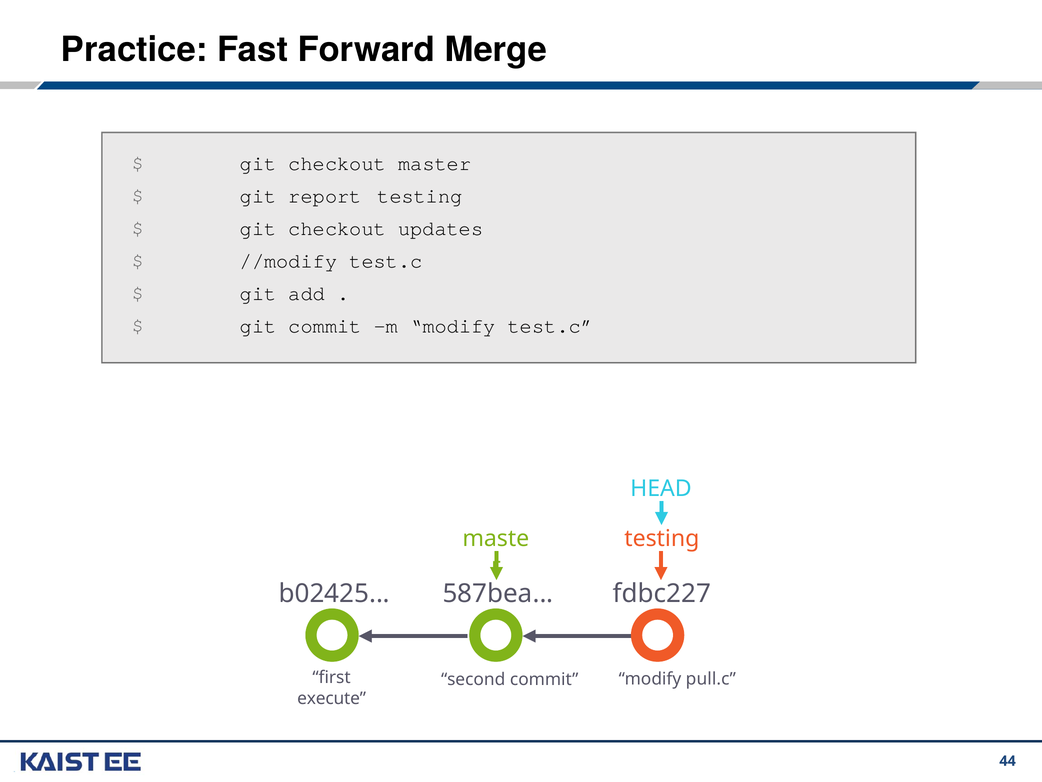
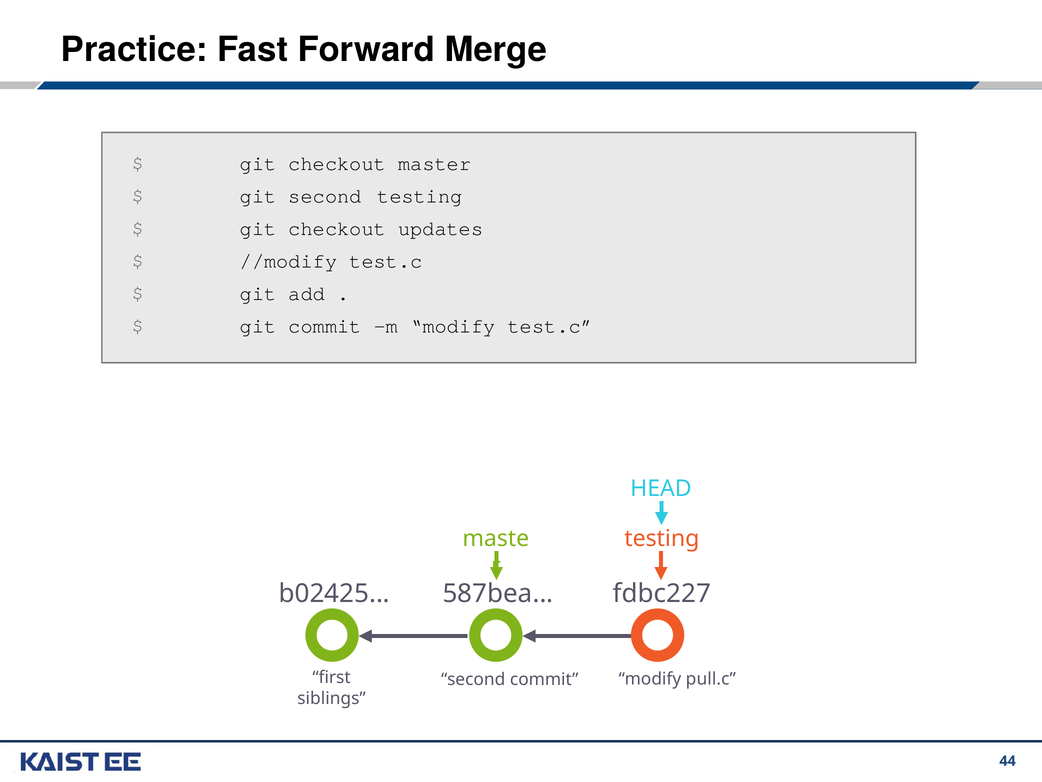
git report: report -> second
execute: execute -> siblings
